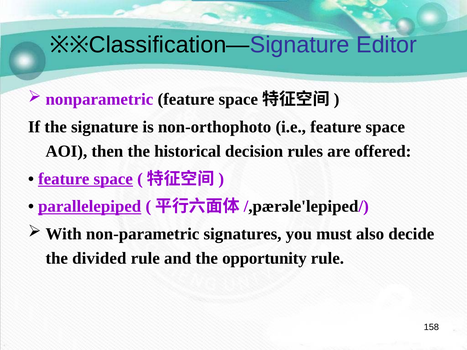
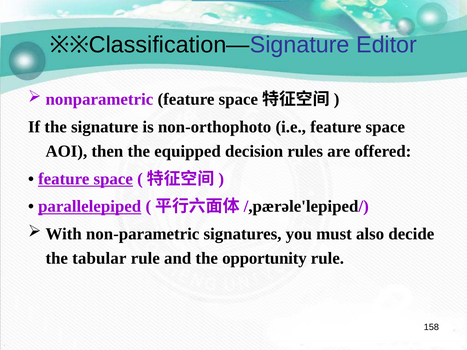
historical: historical -> equipped
divided: divided -> tabular
